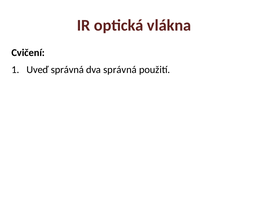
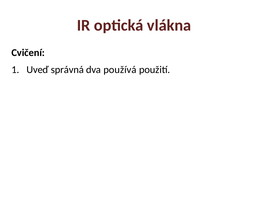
dva správná: správná -> používá
